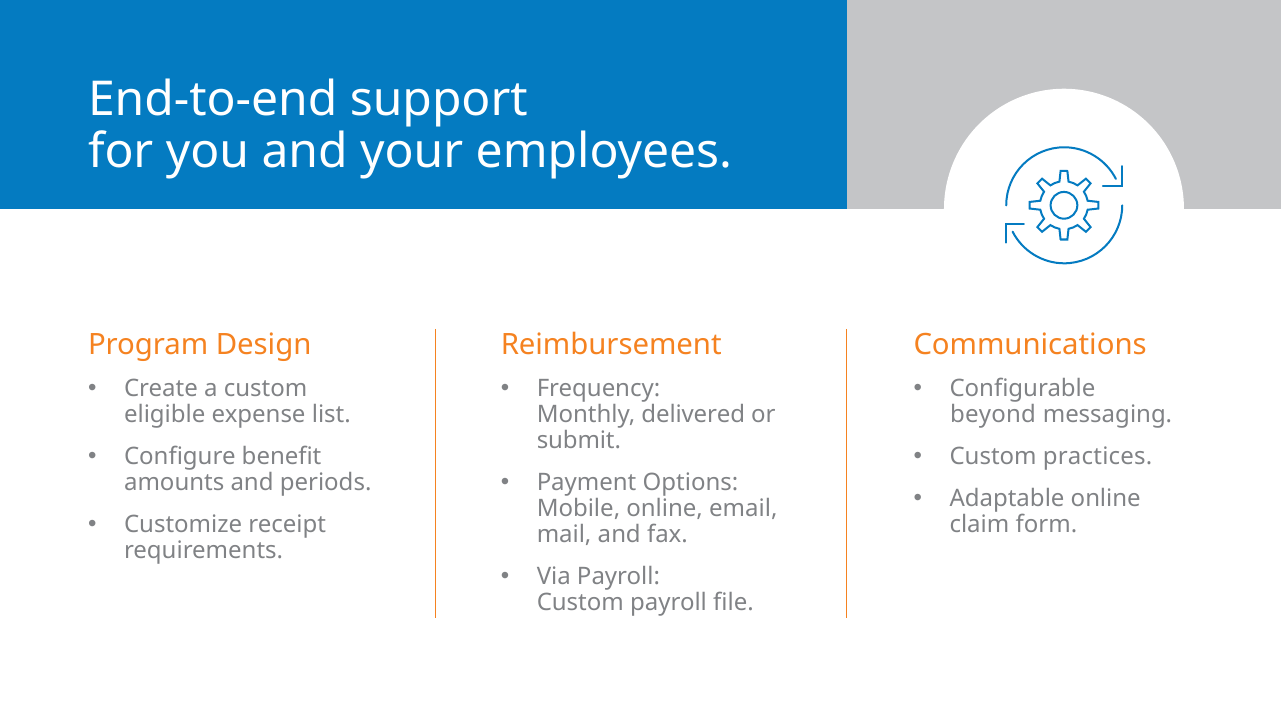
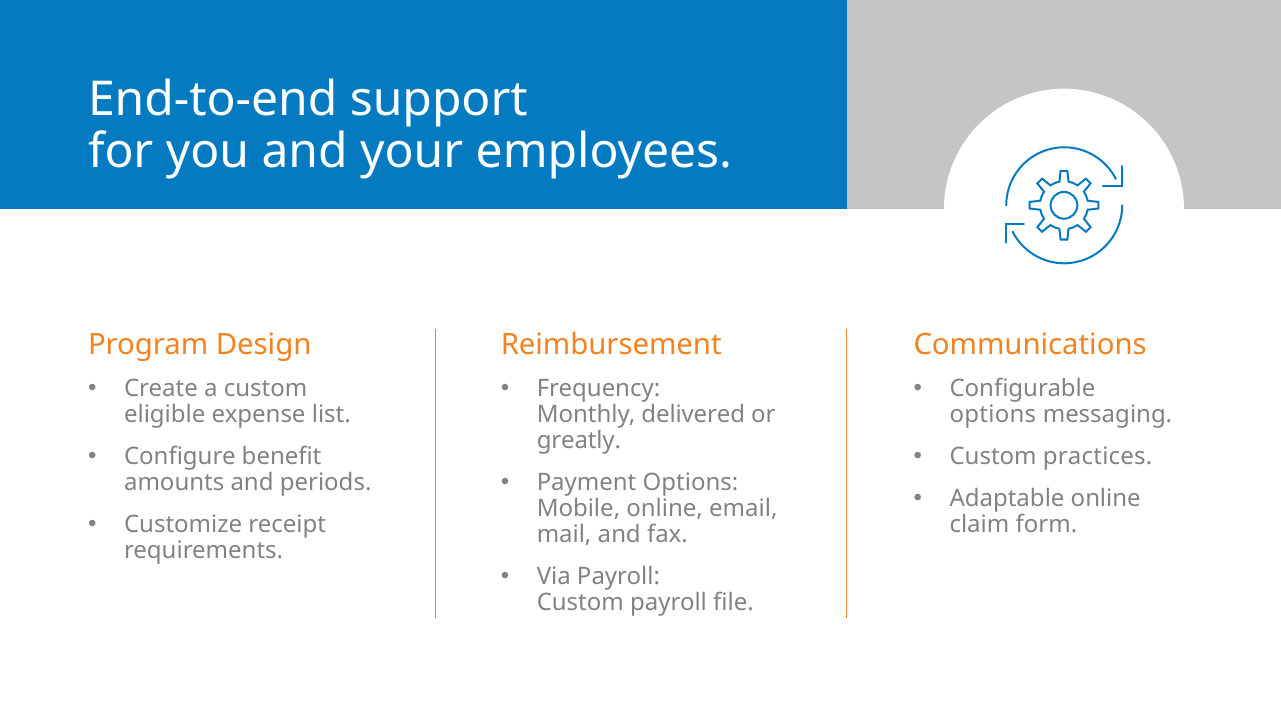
beyond at (993, 415): beyond -> options
submit: submit -> greatly
